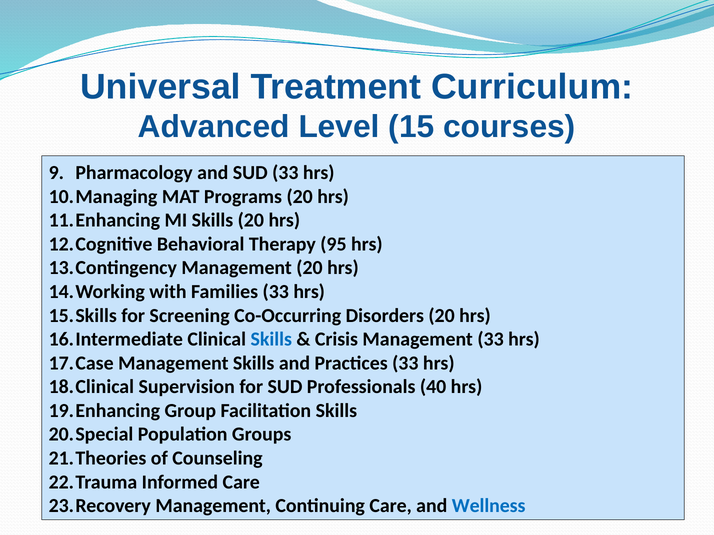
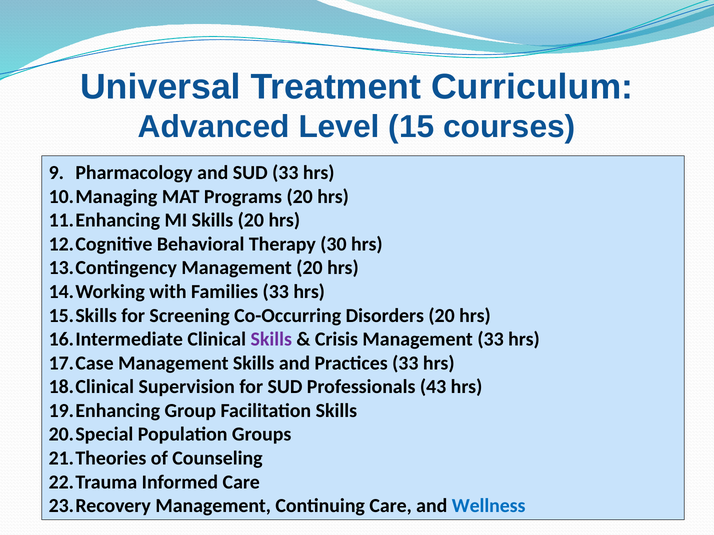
95: 95 -> 30
Skills at (271, 340) colour: blue -> purple
40: 40 -> 43
